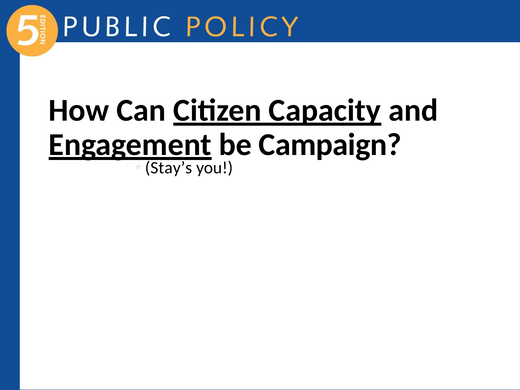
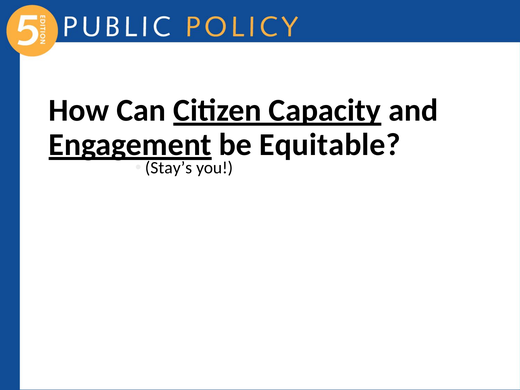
Campaign: Campaign -> Equitable
